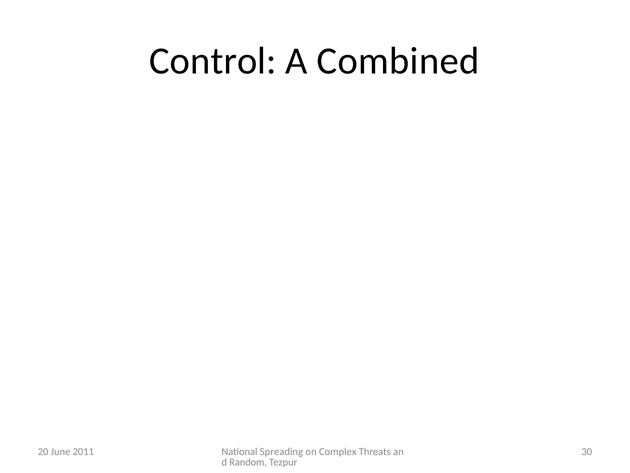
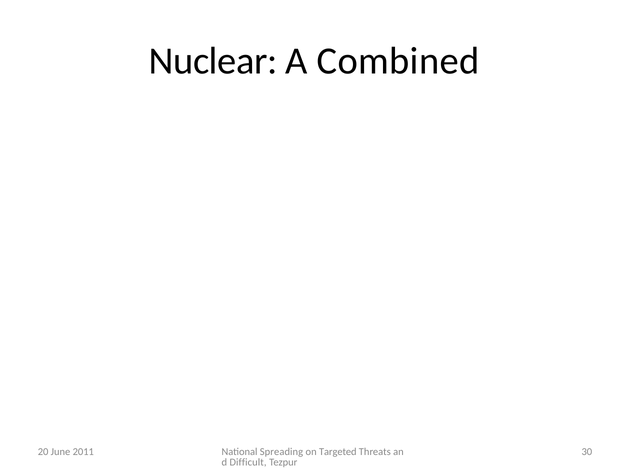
Control: Control -> Nuclear
Complex: Complex -> Targeted
Random: Random -> Difficult
